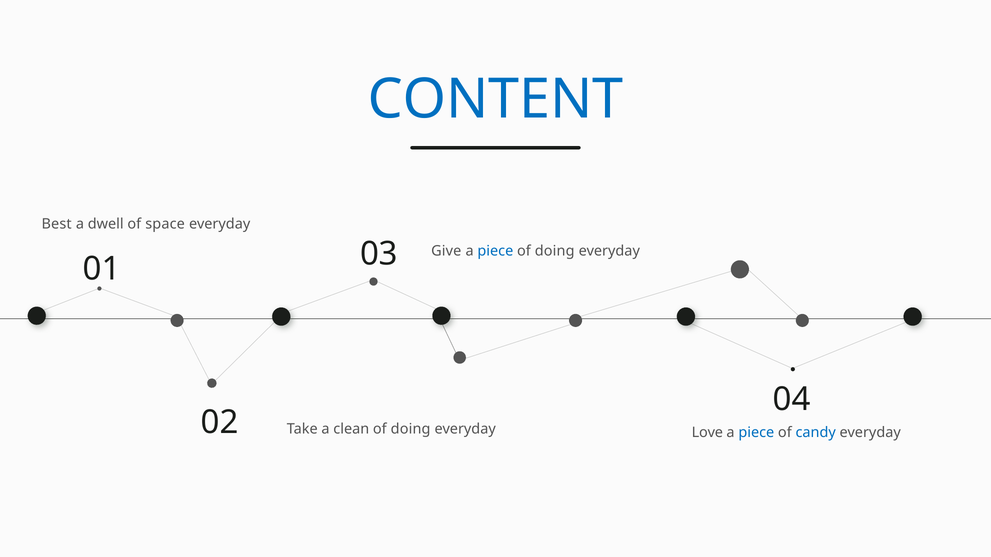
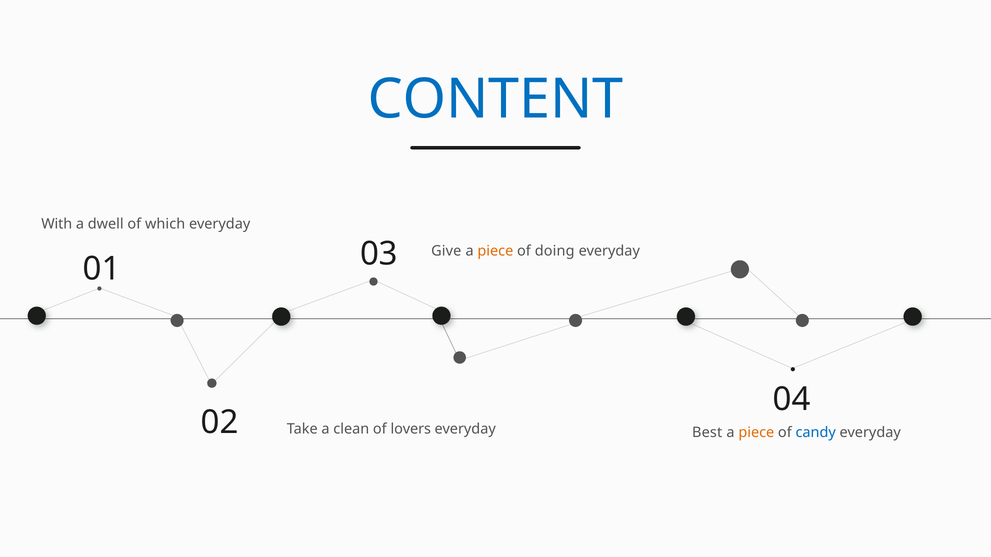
Best: Best -> With
space: space -> which
piece at (495, 251) colour: blue -> orange
doing at (411, 429): doing -> lovers
Love: Love -> Best
piece at (756, 433) colour: blue -> orange
